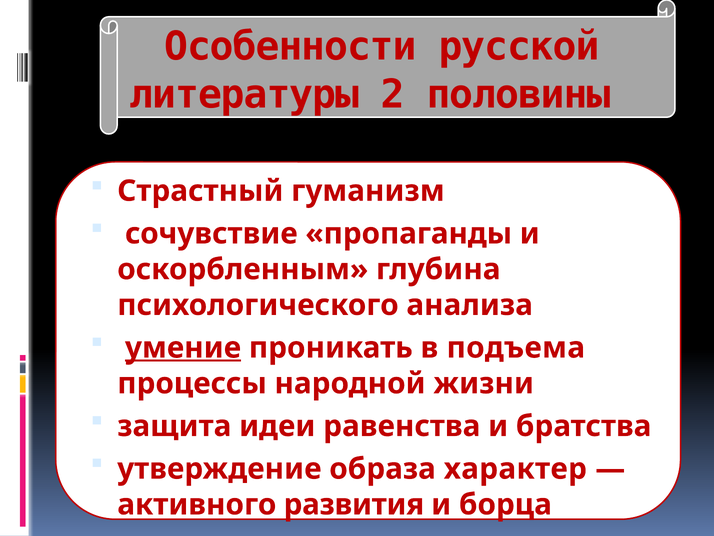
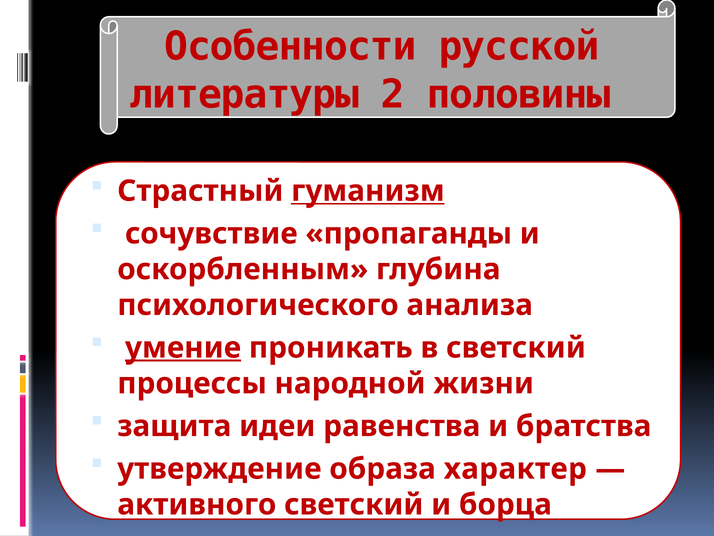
гуманизм underline: none -> present
в подъема: подъема -> светский
активного развития: развития -> светский
